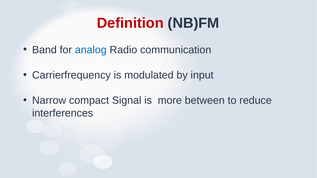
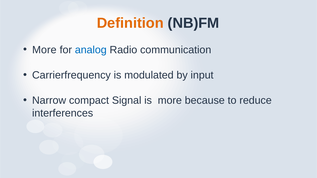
Definition colour: red -> orange
Band at (44, 50): Band -> More
between: between -> because
